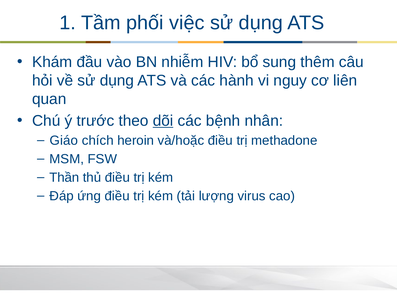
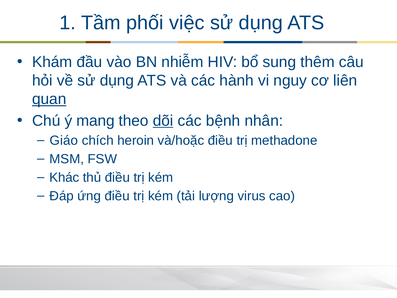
quan underline: none -> present
trước: trước -> mang
Thần: Thần -> Khác
